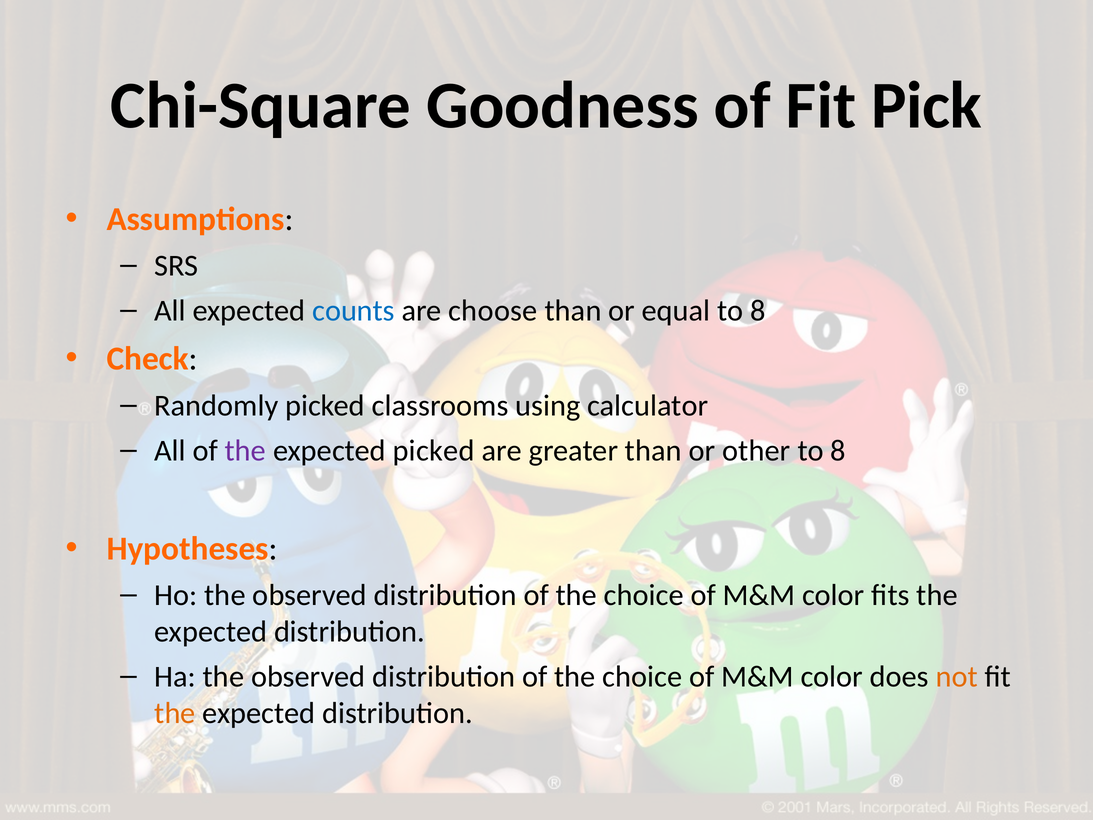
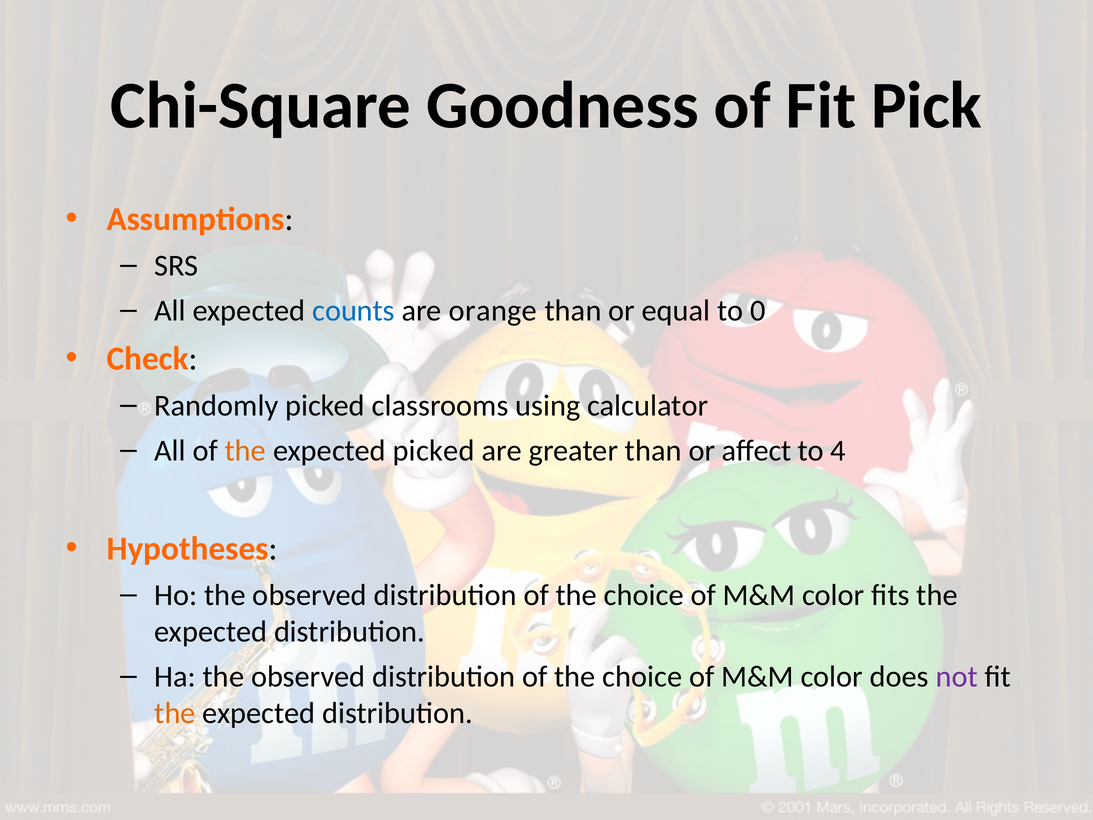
choose: choose -> orange
equal to 8: 8 -> 0
the at (245, 450) colour: purple -> orange
other: other -> affect
8 at (838, 450): 8 -> 4
not colour: orange -> purple
